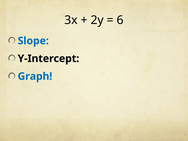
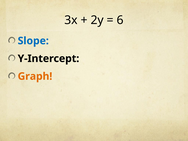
Graph colour: blue -> orange
